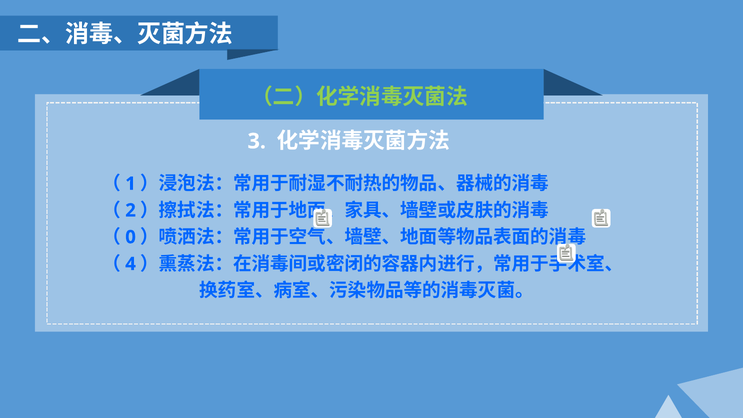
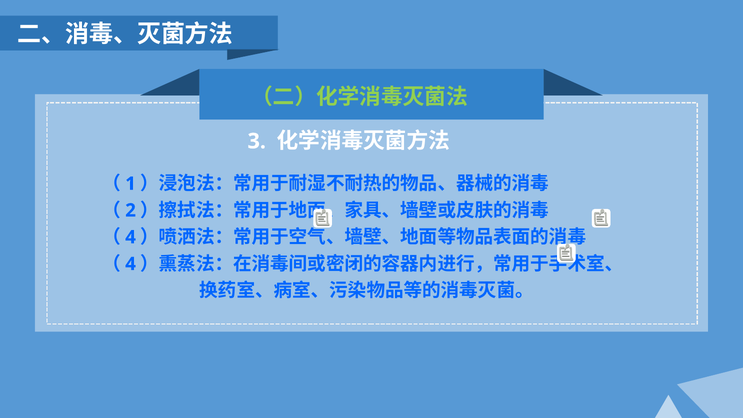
0 at (131, 237): 0 -> 4
